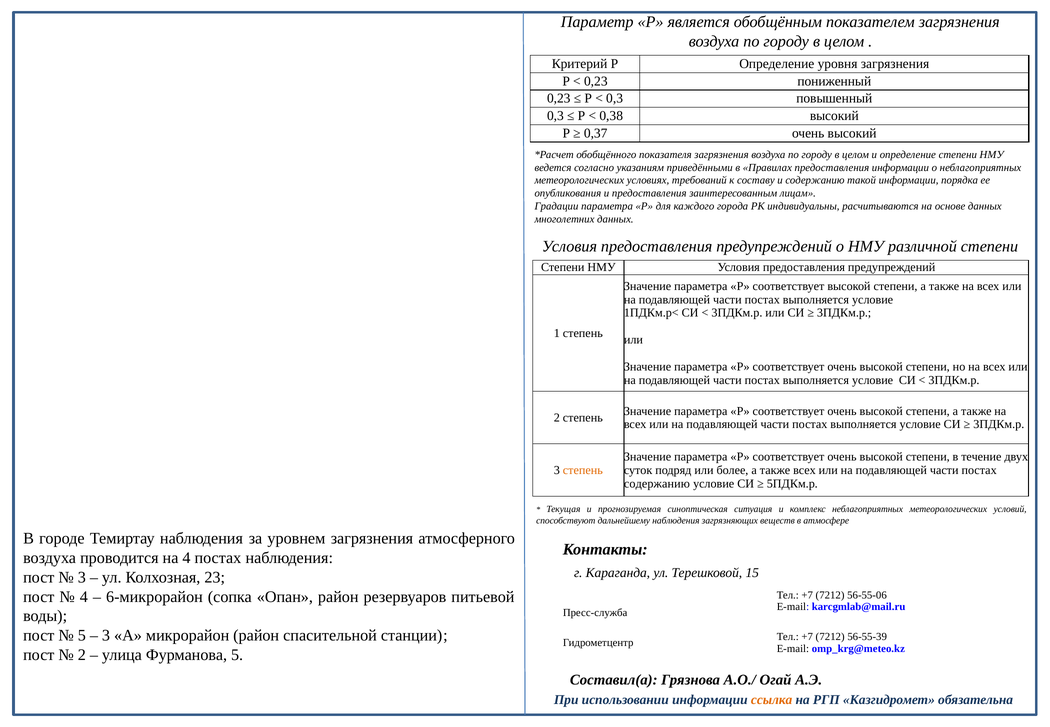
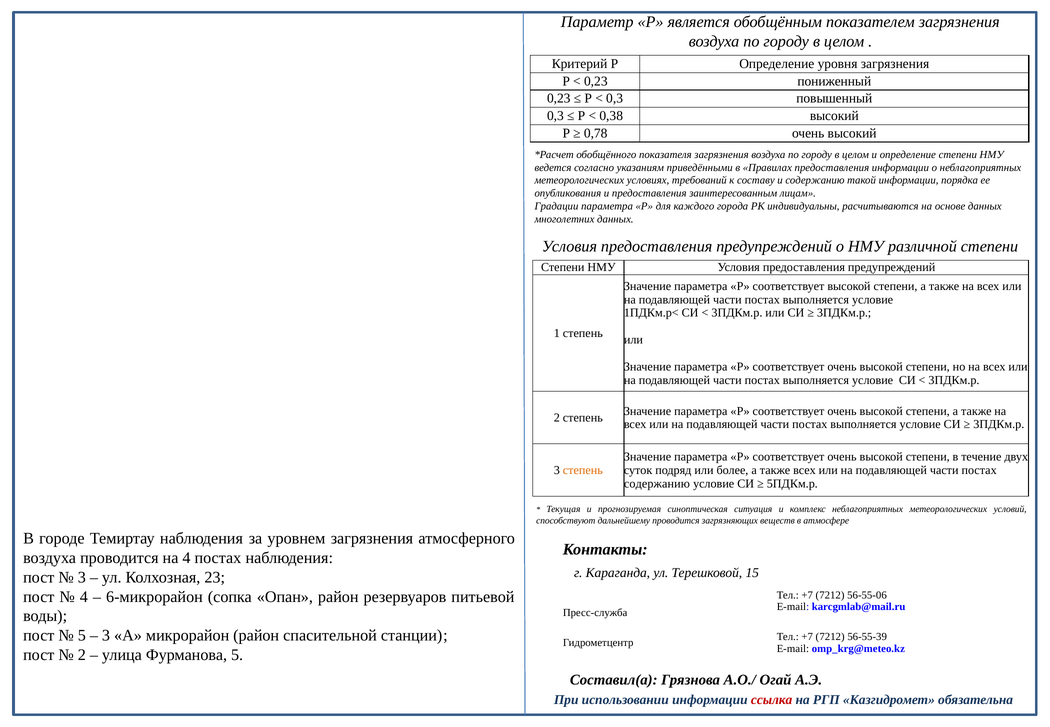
0,37: 0,37 -> 0,78
дальнейшему наблюдения: наблюдения -> проводится
ссылка colour: orange -> red
